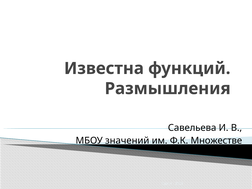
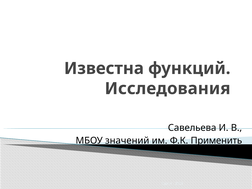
Размышления: Размышления -> Исследования
Множестве: Множестве -> Применить
